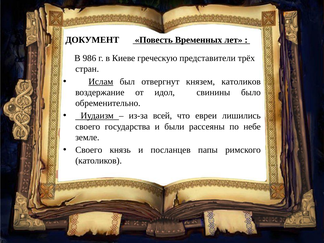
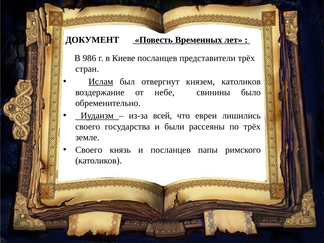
Киеве греческую: греческую -> посланцев
идол: идол -> небе
по небе: небе -> трёх
